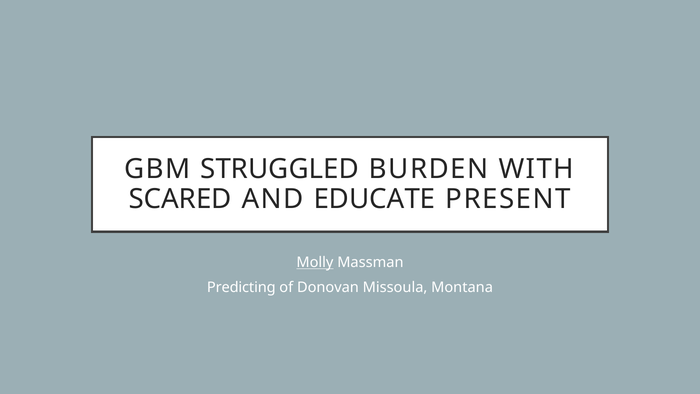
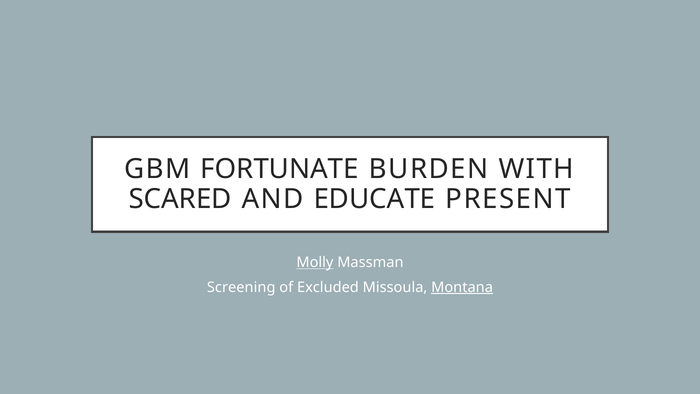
STRUGGLED: STRUGGLED -> FORTUNATE
Predicting: Predicting -> Screening
Donovan: Donovan -> Excluded
Montana underline: none -> present
